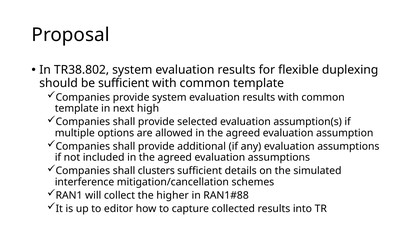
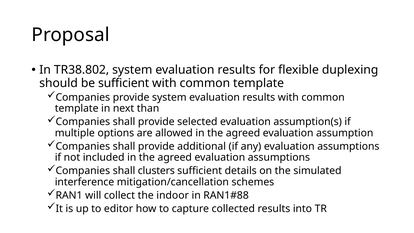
high: high -> than
higher: higher -> indoor
